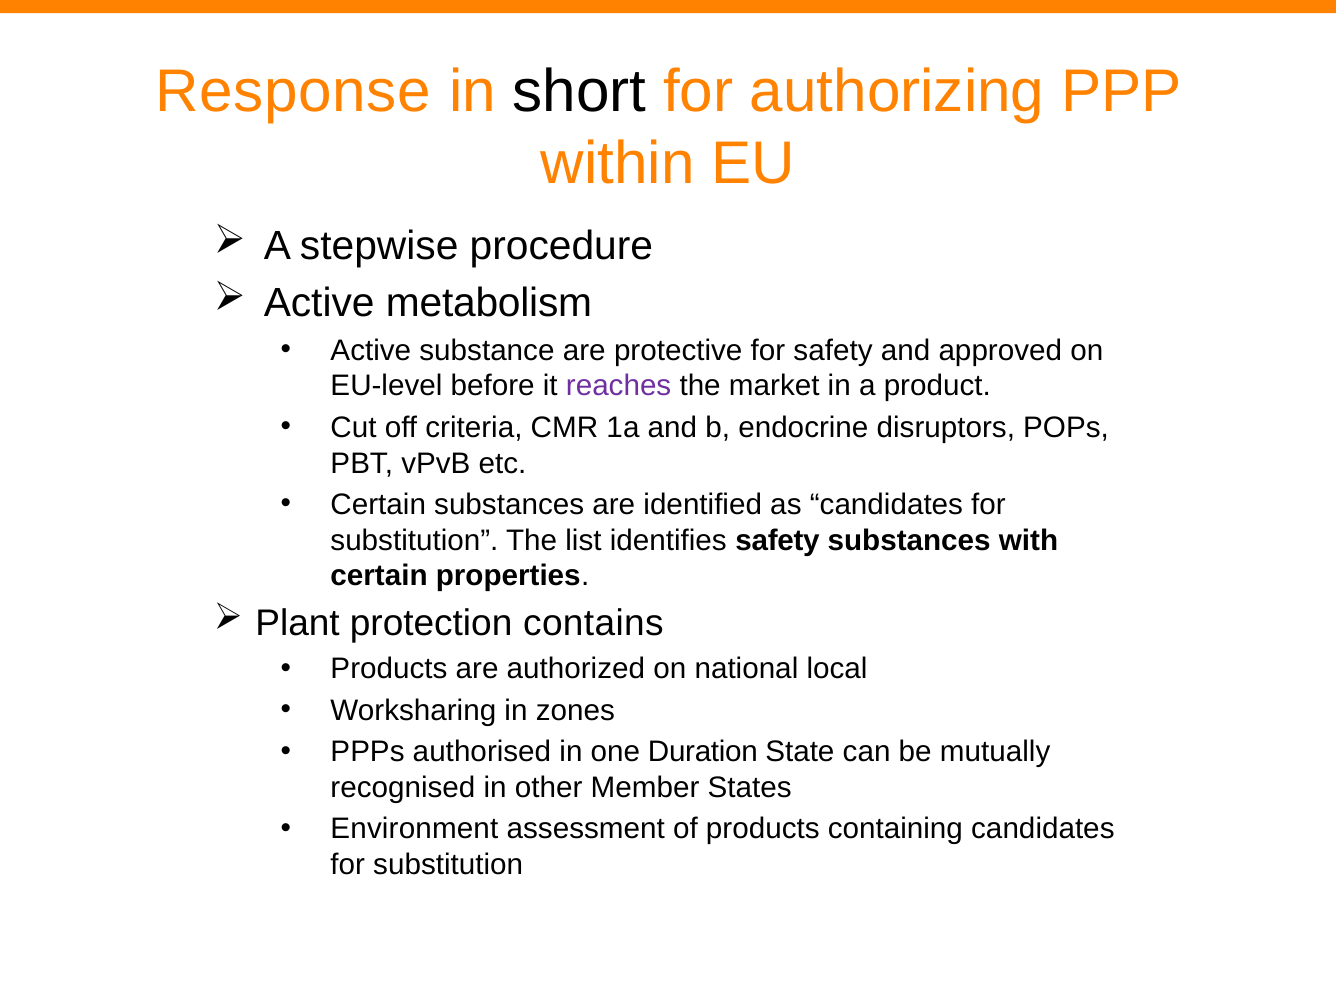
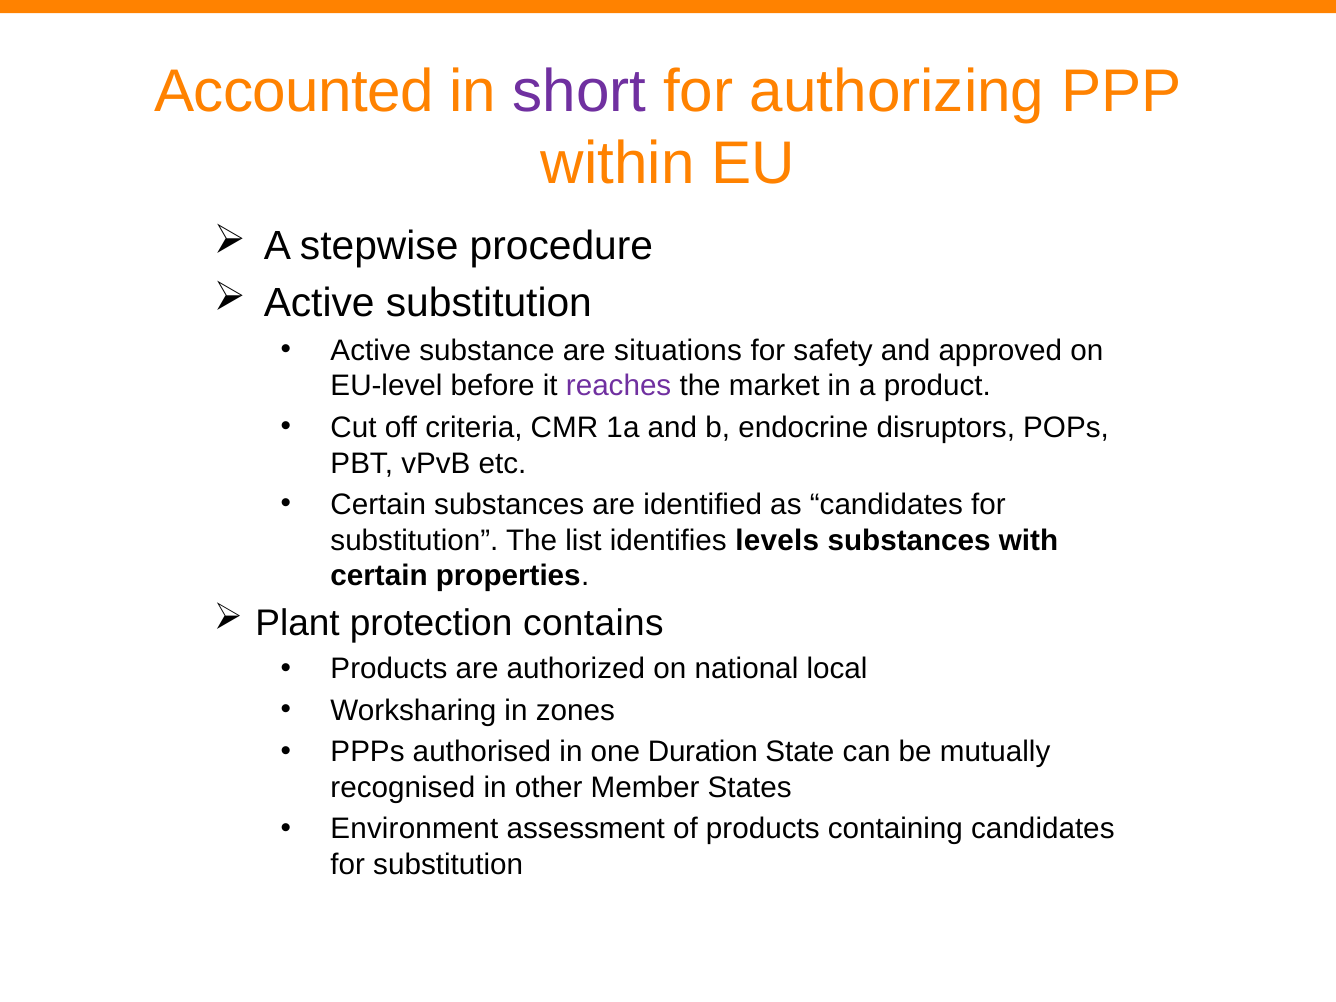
Response: Response -> Accounted
short colour: black -> purple
Active metabolism: metabolism -> substitution
protective: protective -> situations
identifies safety: safety -> levels
